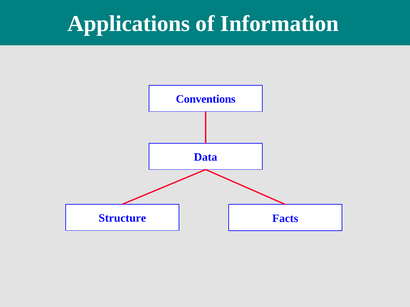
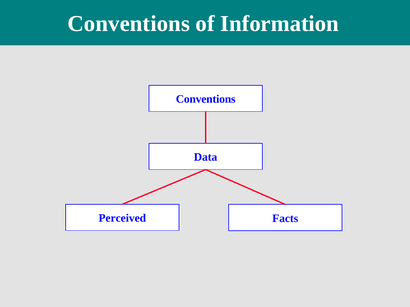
Applications at (129, 24): Applications -> Conventions
Structure: Structure -> Perceived
